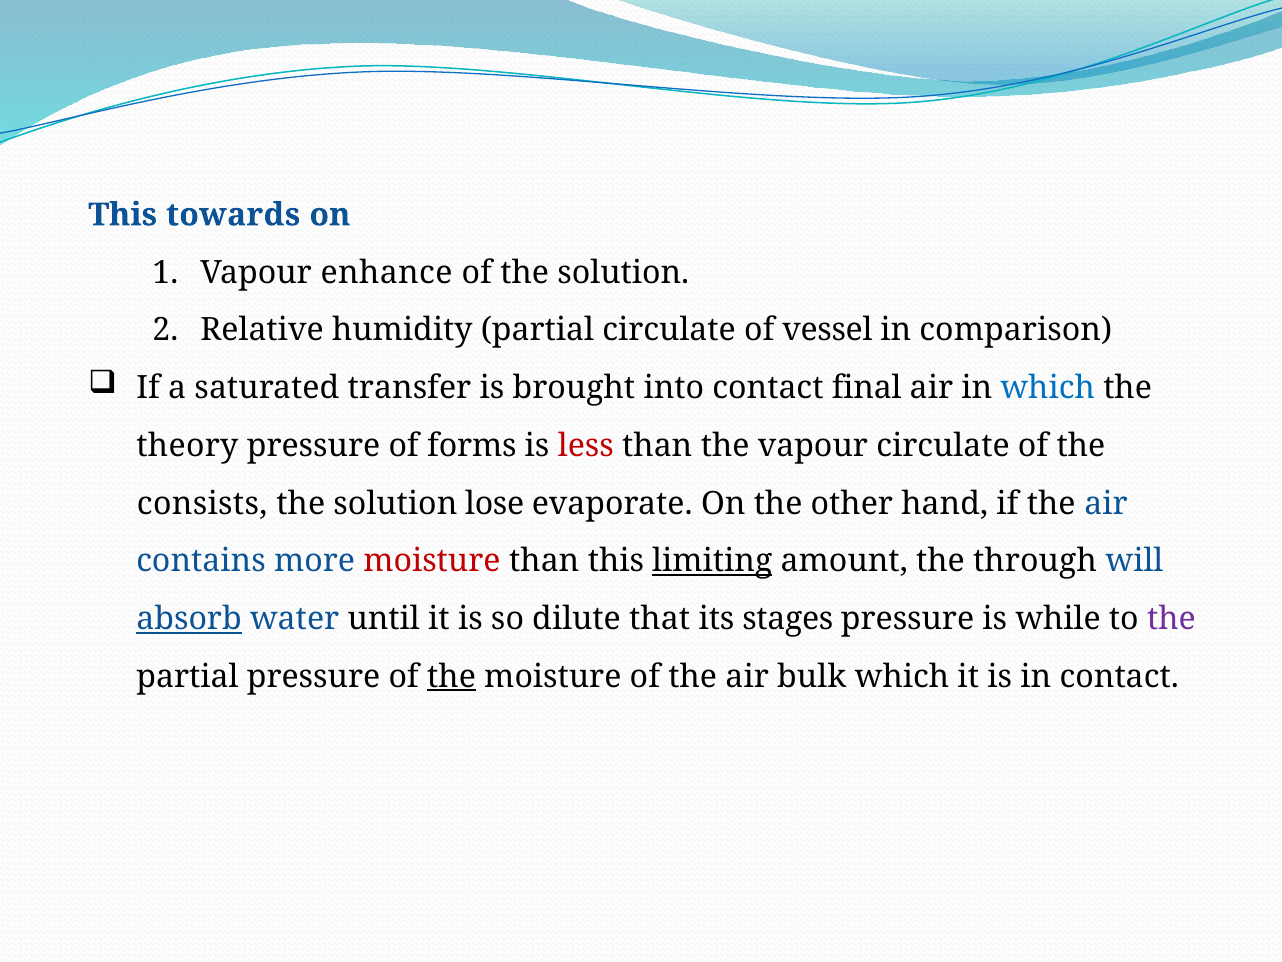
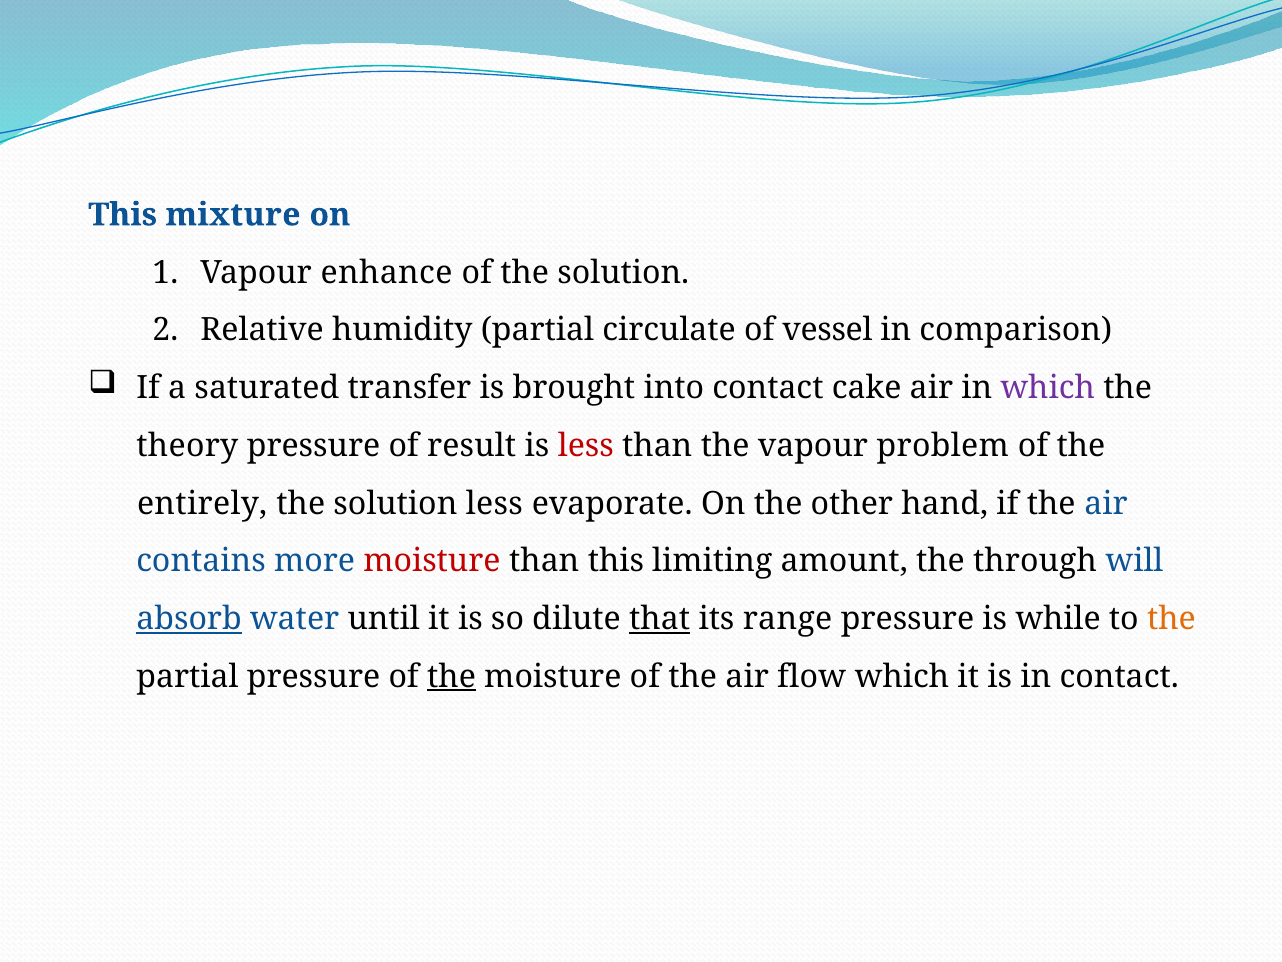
towards: towards -> mixture
final: final -> cake
which at (1048, 388) colour: blue -> purple
forms: forms -> result
vapour circulate: circulate -> problem
consists: consists -> entirely
solution lose: lose -> less
limiting underline: present -> none
that underline: none -> present
stages: stages -> range
the at (1172, 619) colour: purple -> orange
bulk: bulk -> flow
